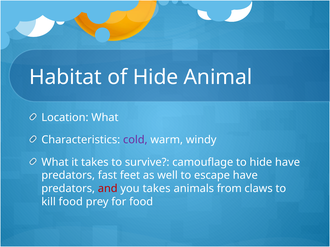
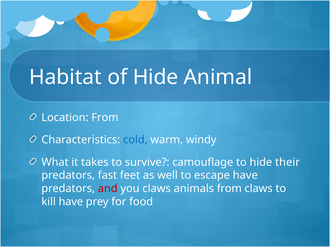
Location What: What -> From
cold colour: purple -> blue
hide have: have -> their
you takes: takes -> claws
kill food: food -> have
